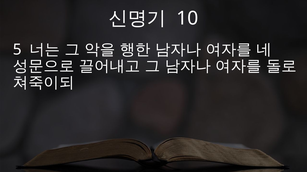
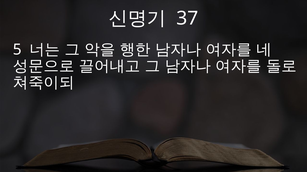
10: 10 -> 37
